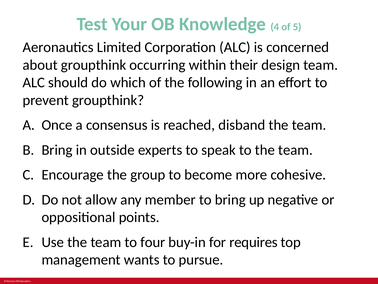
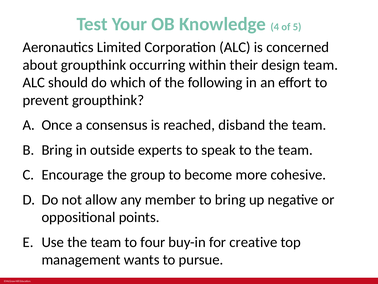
requires: requires -> creative
